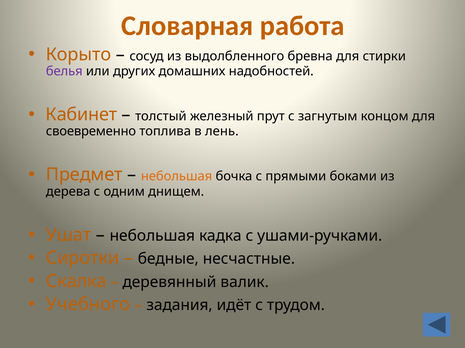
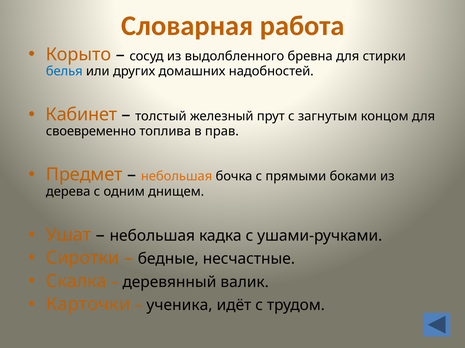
белья colour: purple -> blue
лень: лень -> прав
Учебного: Учебного -> Карточки
задания: задания -> ученика
